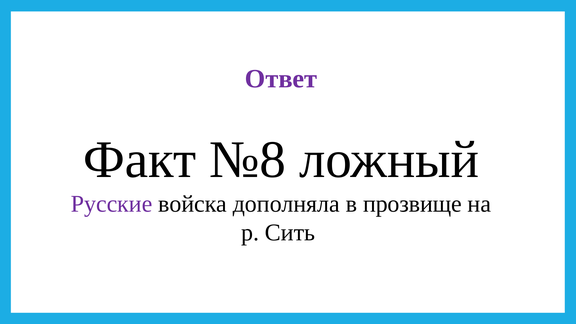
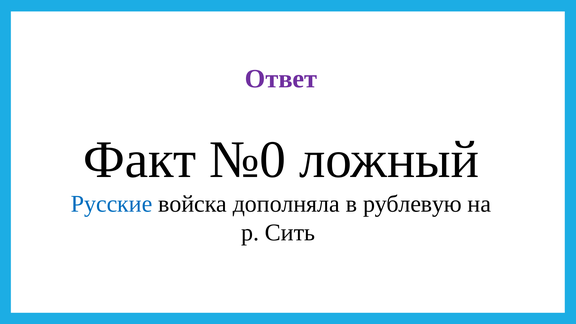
№8: №8 -> №0
Русские colour: purple -> blue
прозвище: прозвище -> рублевую
